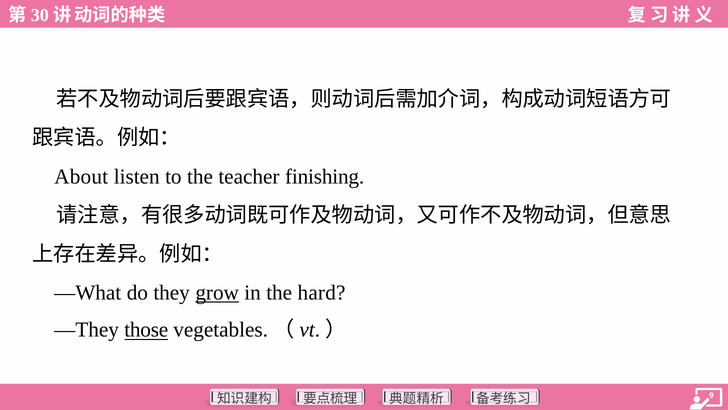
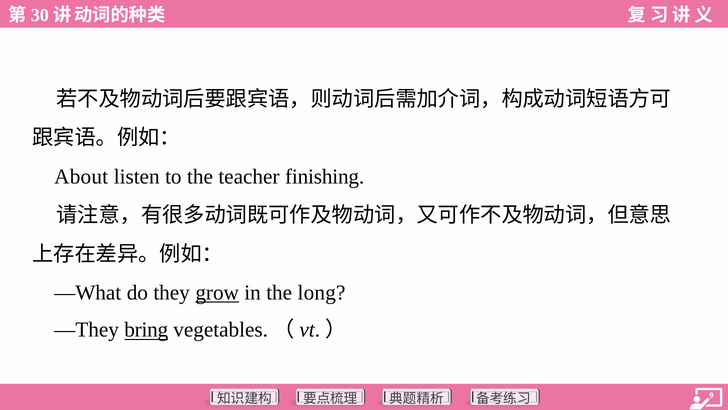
hard: hard -> long
those: those -> bring
